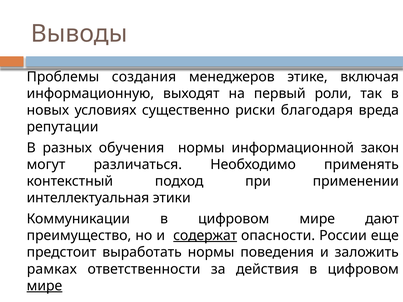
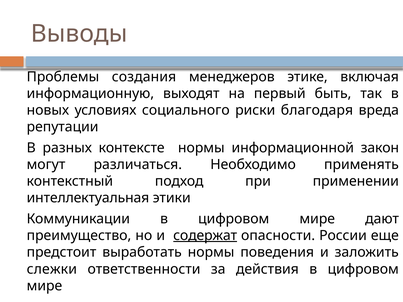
роли: роли -> быть
существенно: существенно -> социального
обучения: обучения -> контексте
рамках: рамках -> слежки
мире at (44, 286) underline: present -> none
